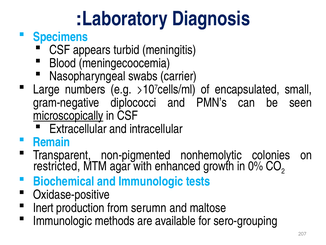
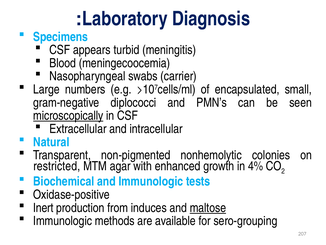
Remain: Remain -> Natural
0%: 0% -> 4%
serumn: serumn -> induces
maltose underline: none -> present
